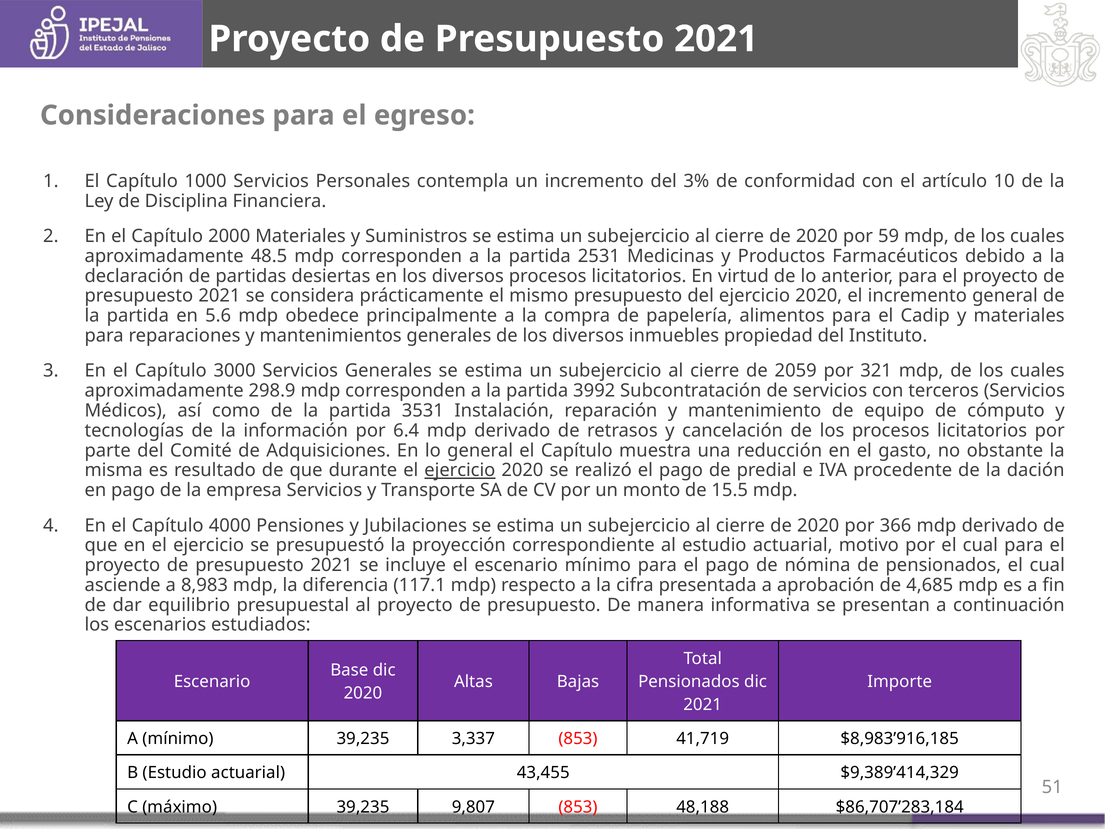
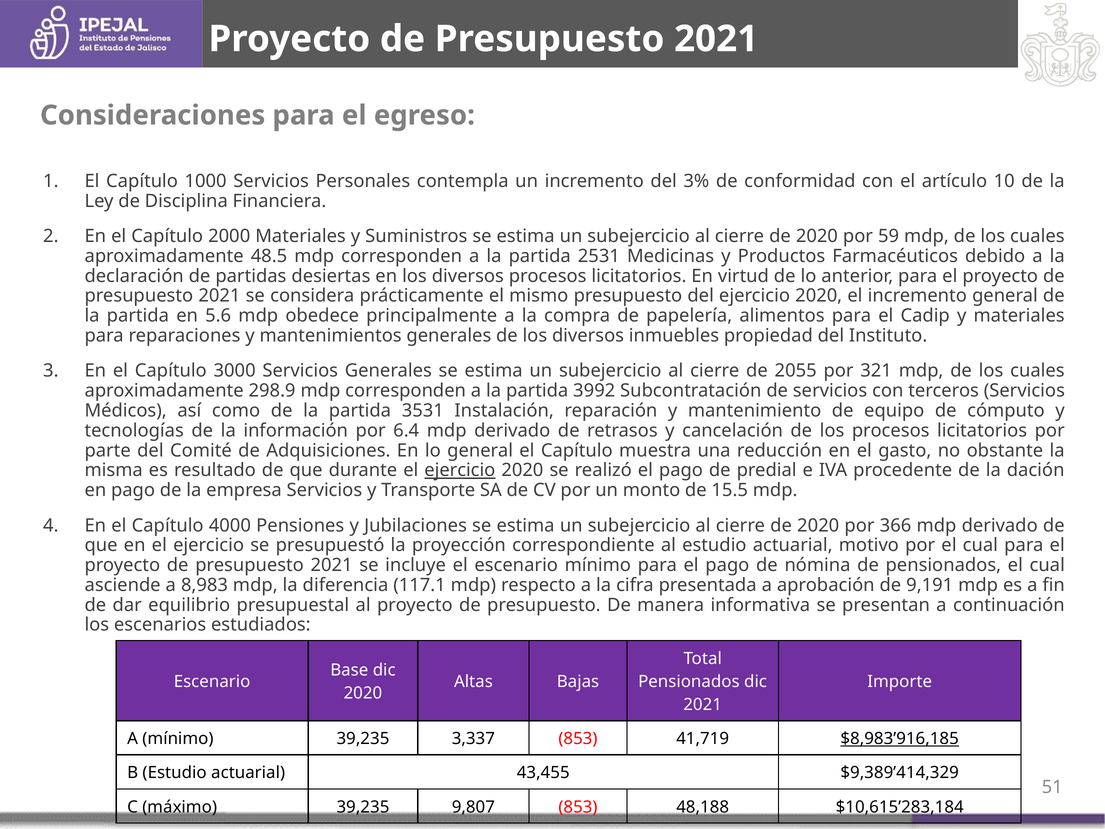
2059: 2059 -> 2055
4,685: 4,685 -> 9,191
$8,983’916,185 underline: none -> present
$86,707’283,184: $86,707’283,184 -> $10,615’283,184
